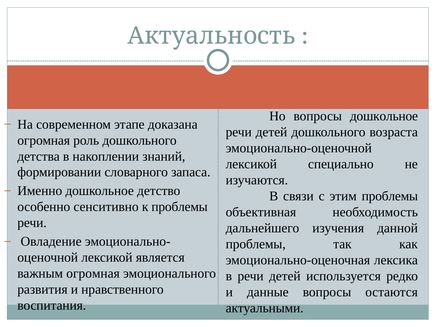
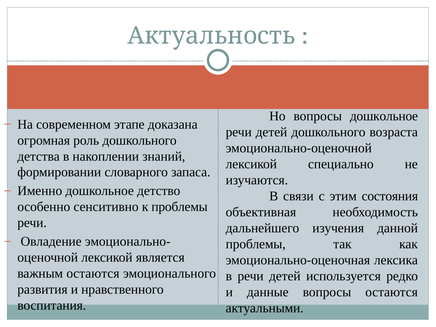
этим проблемы: проблемы -> состояния
важным огромная: огромная -> остаются
